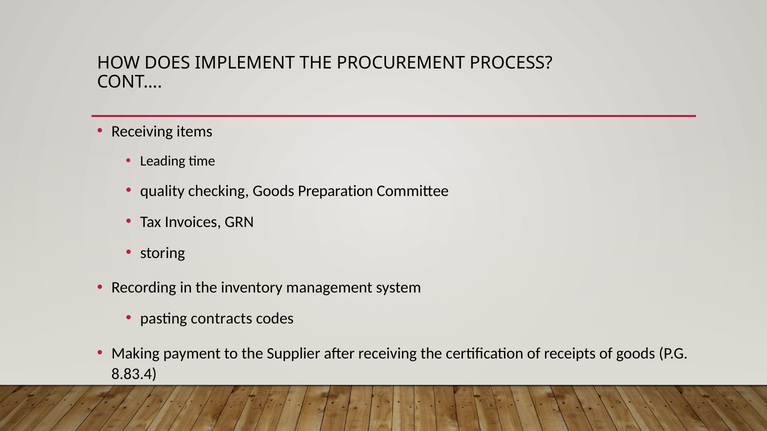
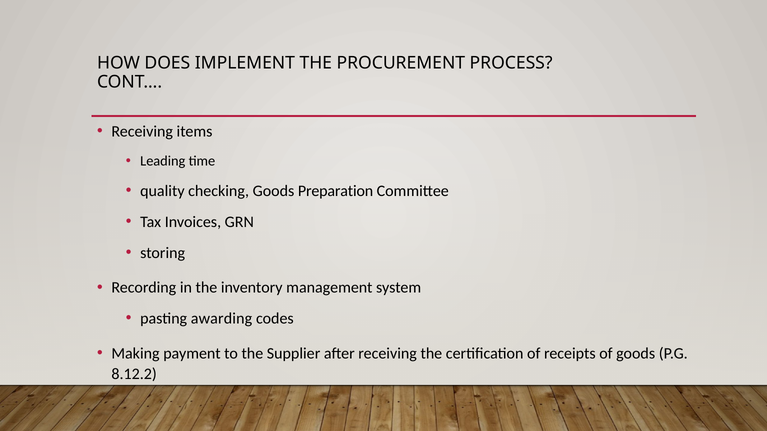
contracts: contracts -> awarding
8.83.4: 8.83.4 -> 8.12.2
